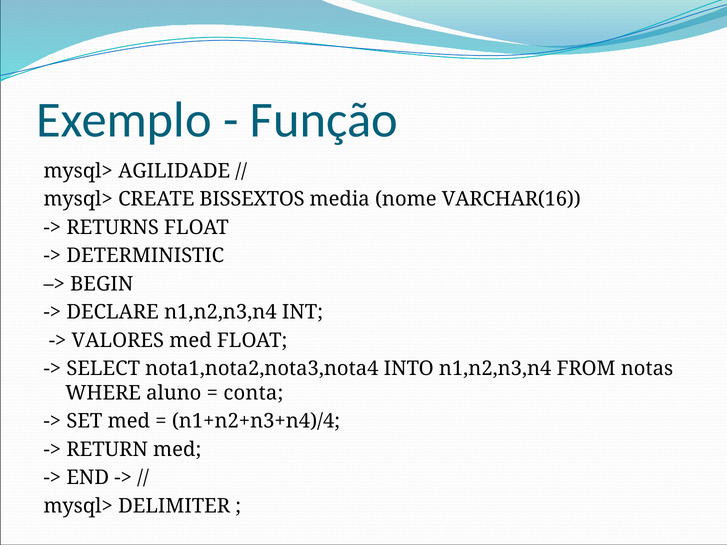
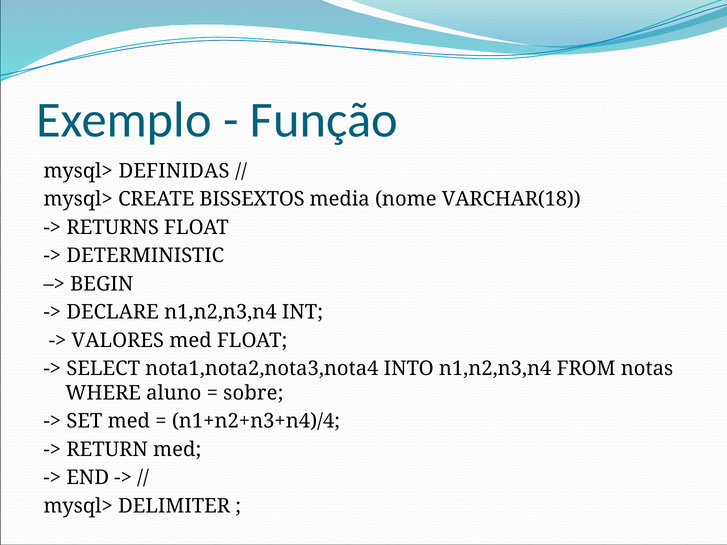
AGILIDADE: AGILIDADE -> DEFINIDAS
VARCHAR(16: VARCHAR(16 -> VARCHAR(18
conta: conta -> sobre
